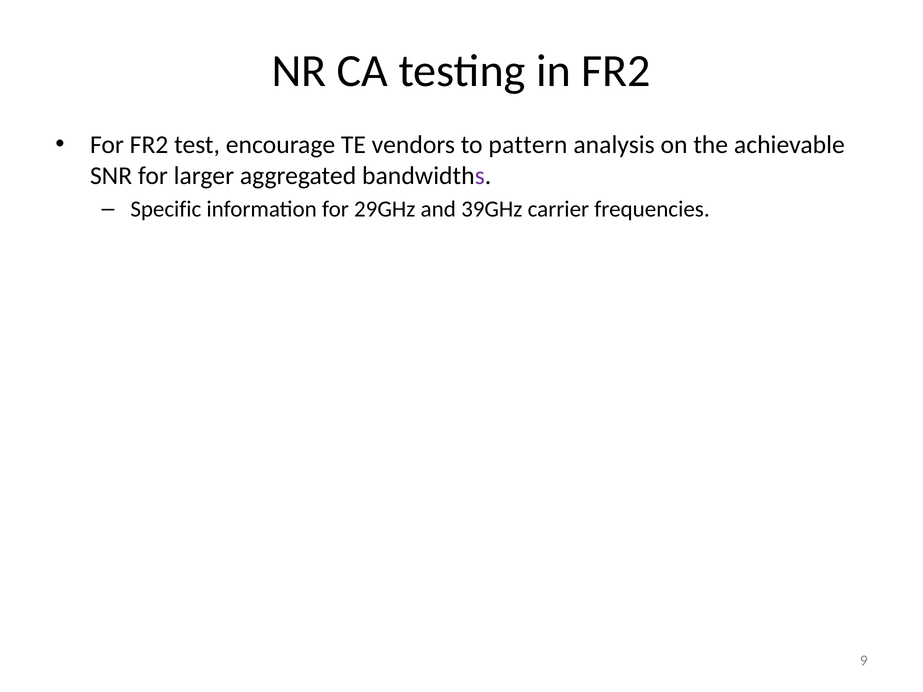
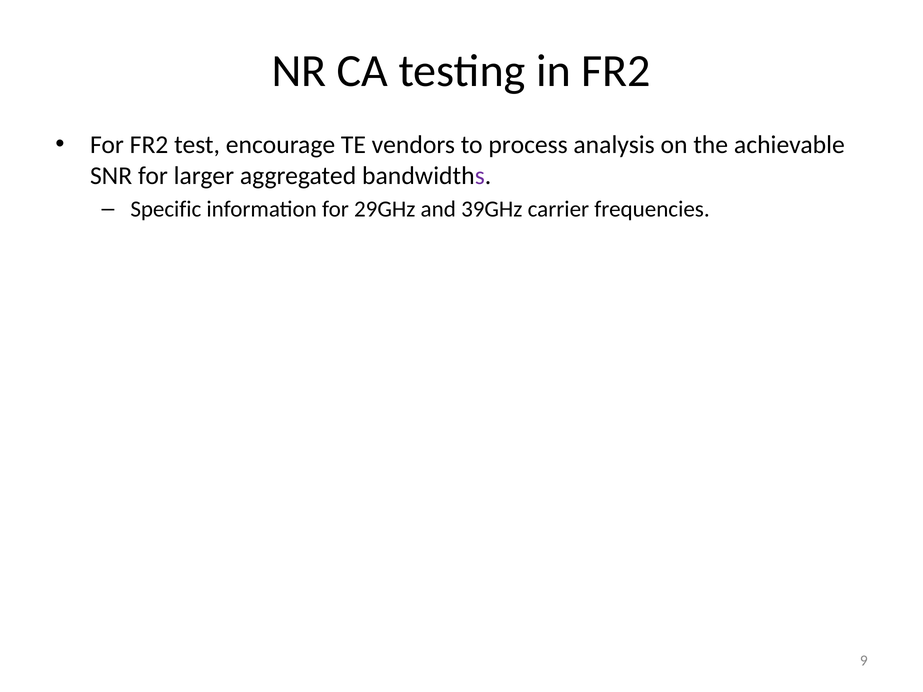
pattern: pattern -> process
